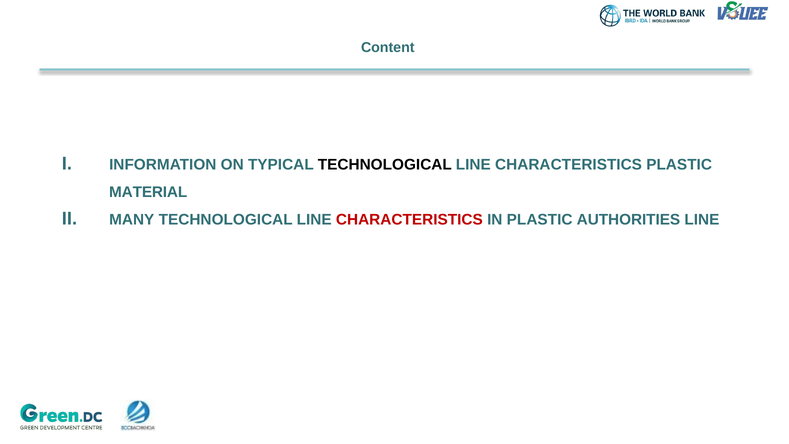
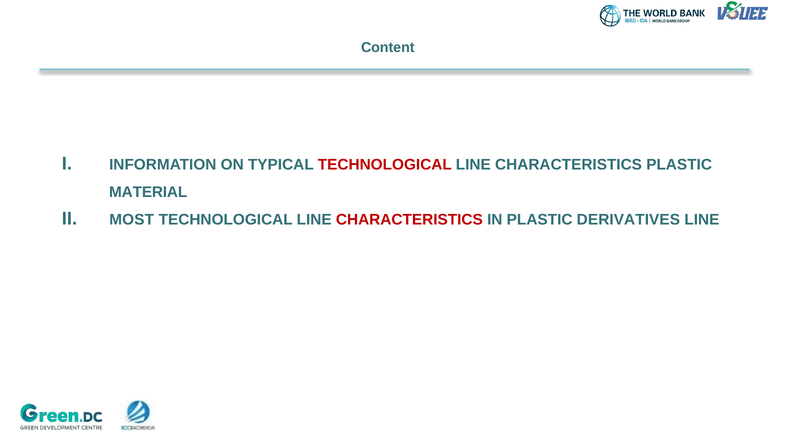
TECHNOLOGICAL at (385, 164) colour: black -> red
MANY: MANY -> MOST
AUTHORITIES: AUTHORITIES -> DERIVATIVES
